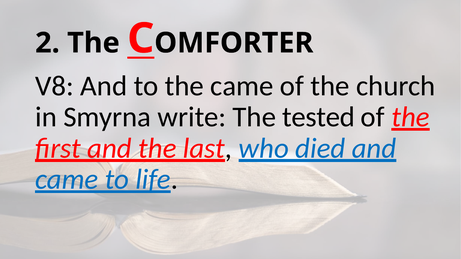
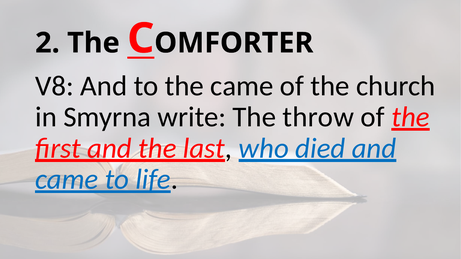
tested: tested -> throw
